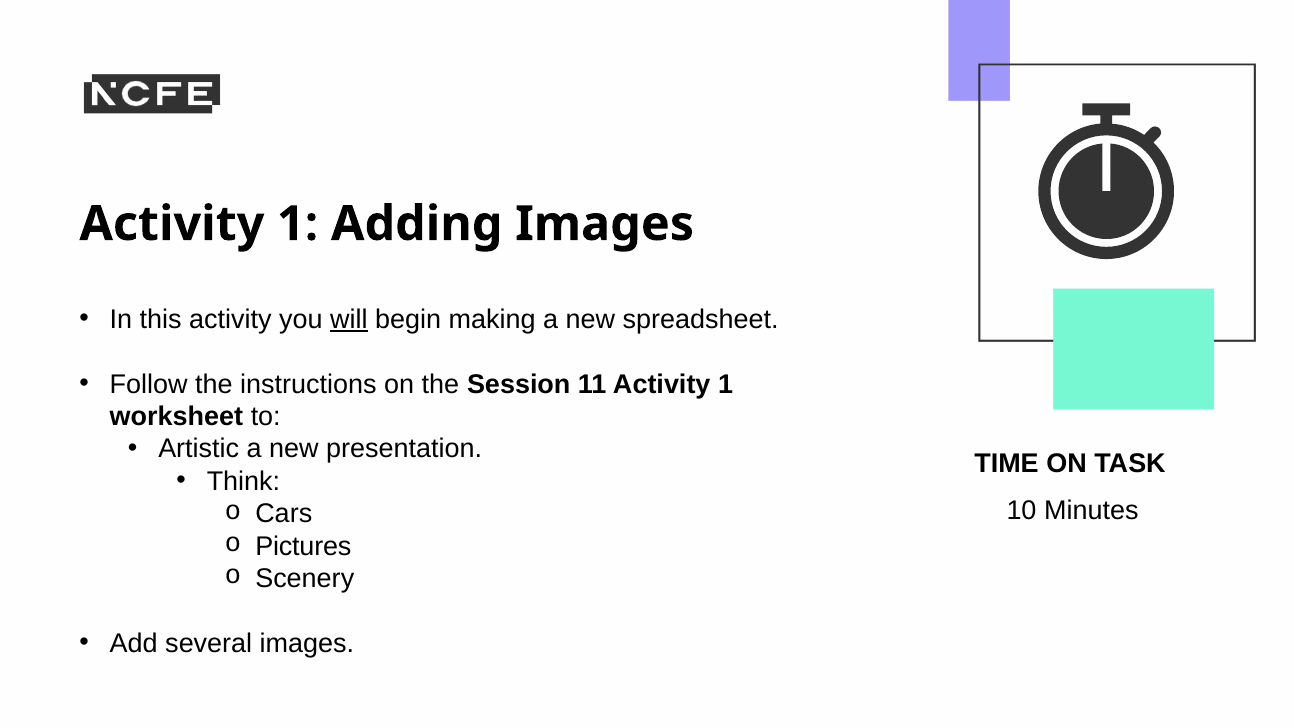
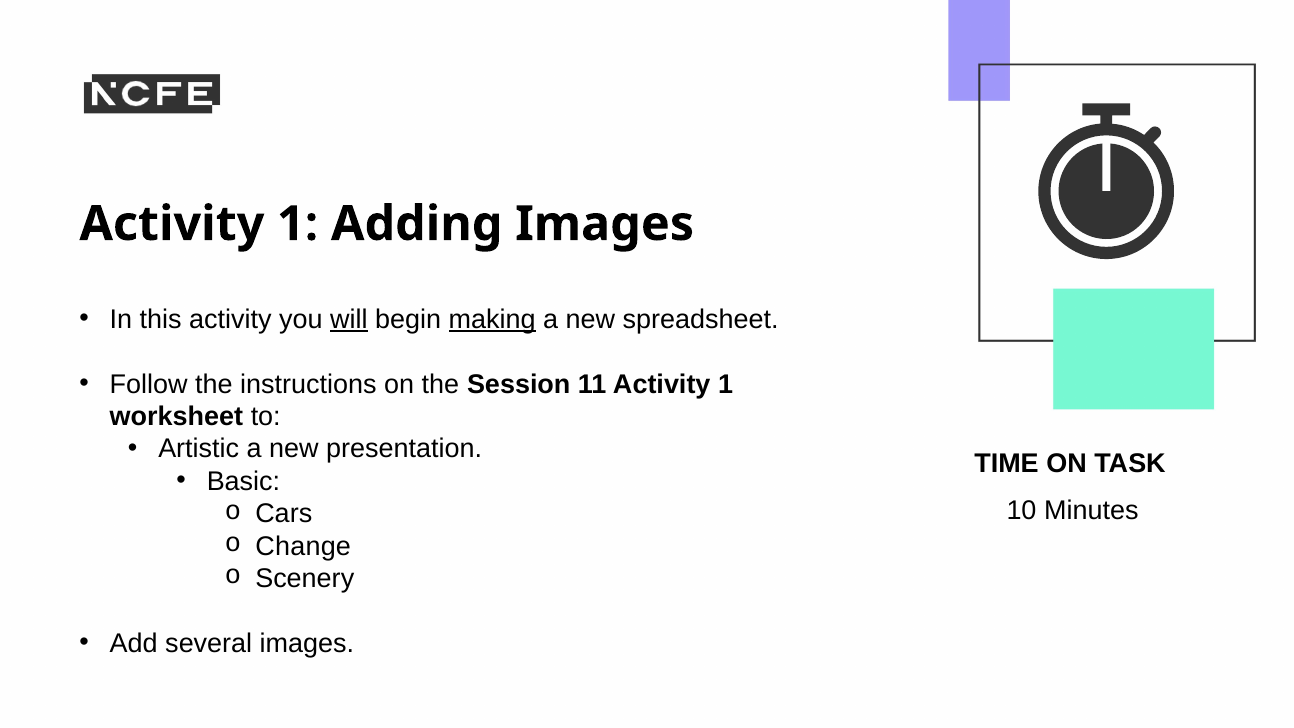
making underline: none -> present
Think: Think -> Basic
Pictures: Pictures -> Change
